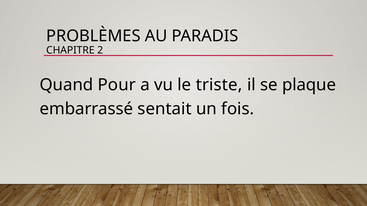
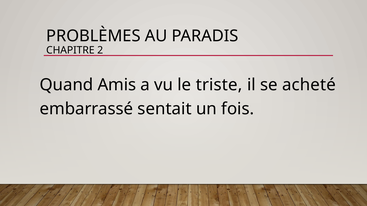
Pour: Pour -> Amis
plaque: plaque -> acheté
